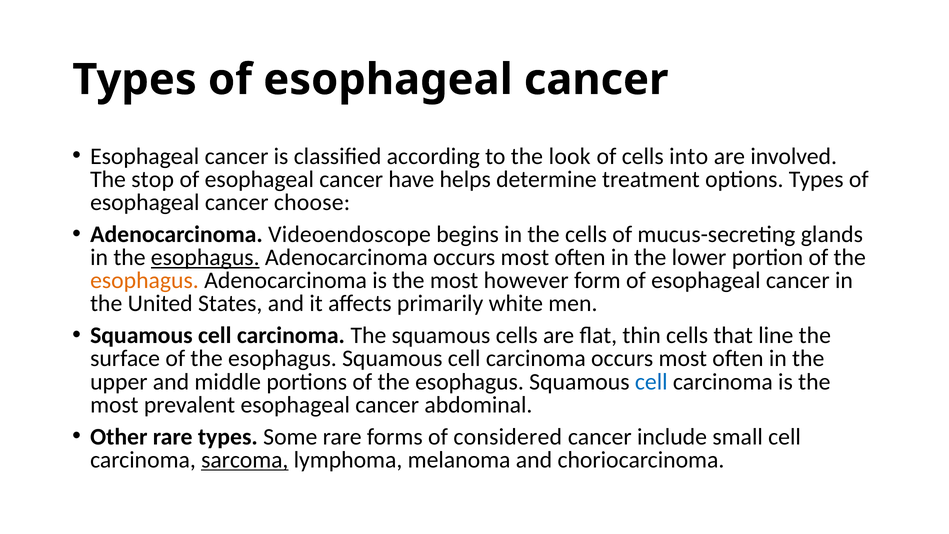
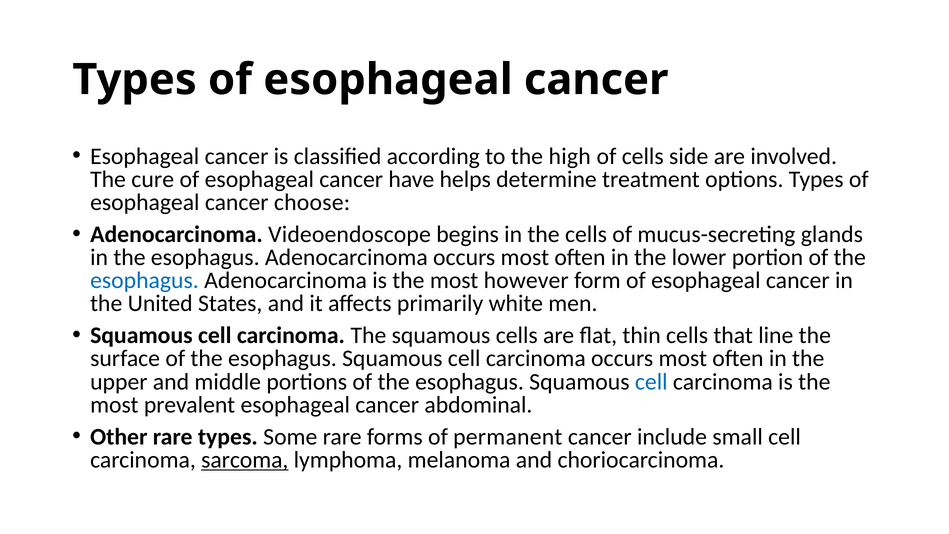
look: look -> high
into: into -> side
stop: stop -> cure
esophagus at (205, 257) underline: present -> none
esophagus at (144, 280) colour: orange -> blue
considered: considered -> permanent
